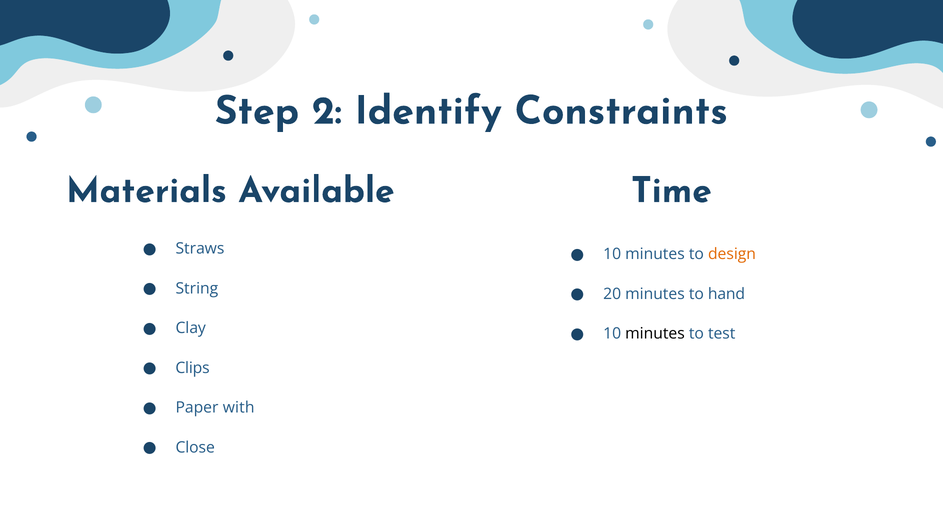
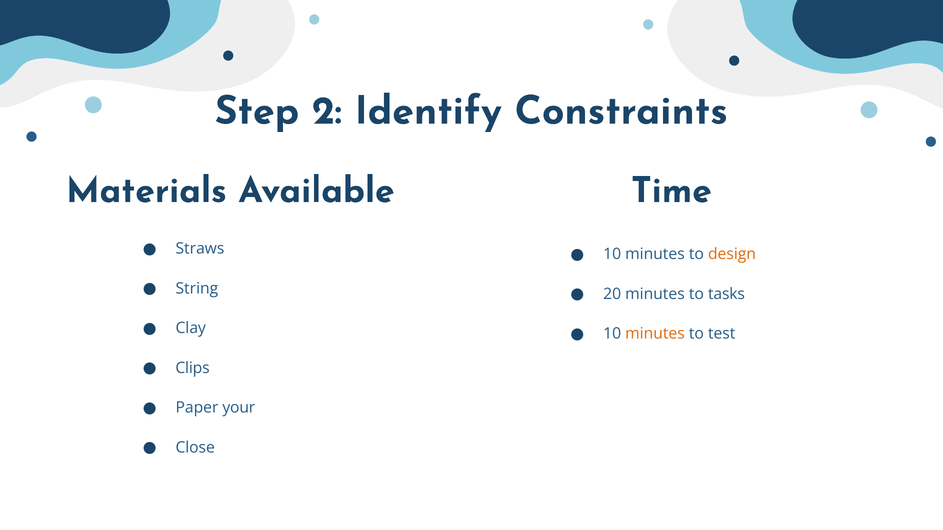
hand: hand -> tasks
minutes at (655, 334) colour: black -> orange
with: with -> your
